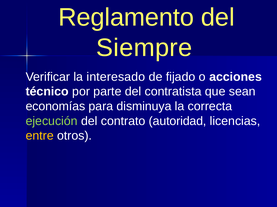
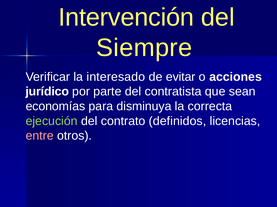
Reglamento: Reglamento -> Intervención
fijado: fijado -> evitar
técnico: técnico -> jurídico
autoridad: autoridad -> definidos
entre colour: yellow -> pink
